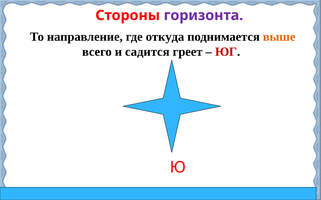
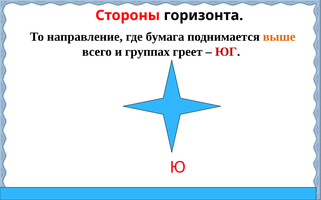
горизонта colour: purple -> black
откуда: откуда -> бумага
садится: садится -> группах
